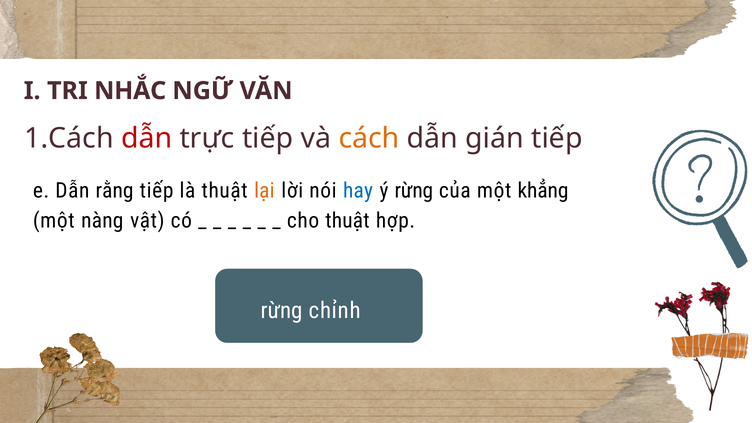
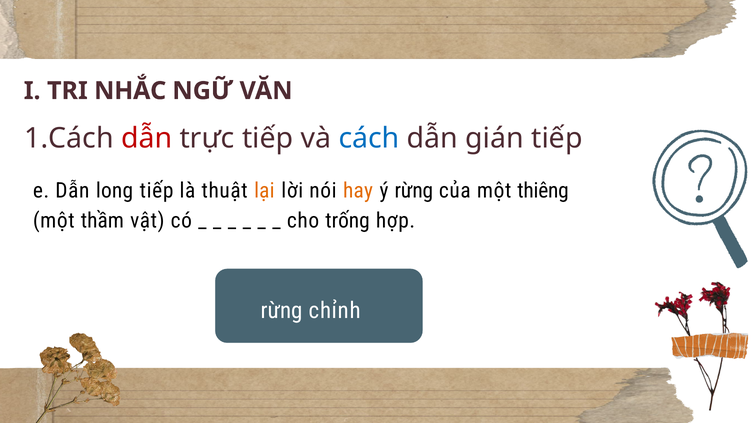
cách colour: orange -> blue
rằng: rằng -> long
hay colour: blue -> orange
khẳng: khẳng -> thiêng
nàng: nàng -> thầm
cho thuật: thuật -> trống
